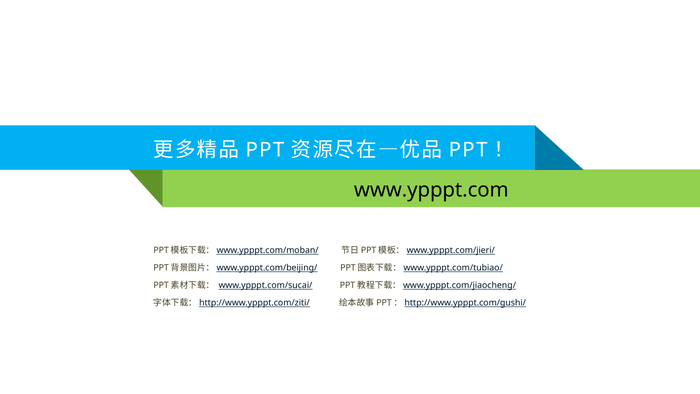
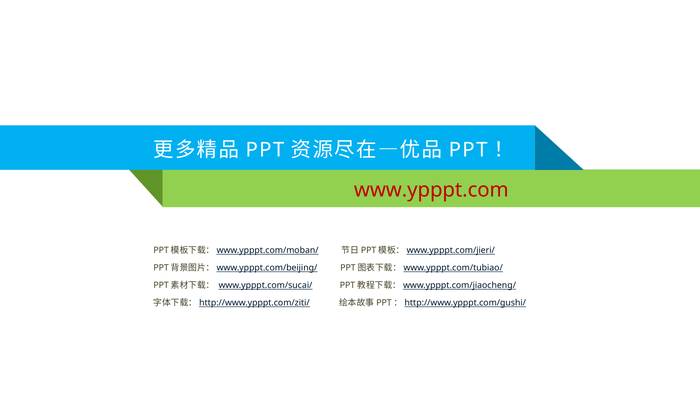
www.ypppt.com colour: black -> red
